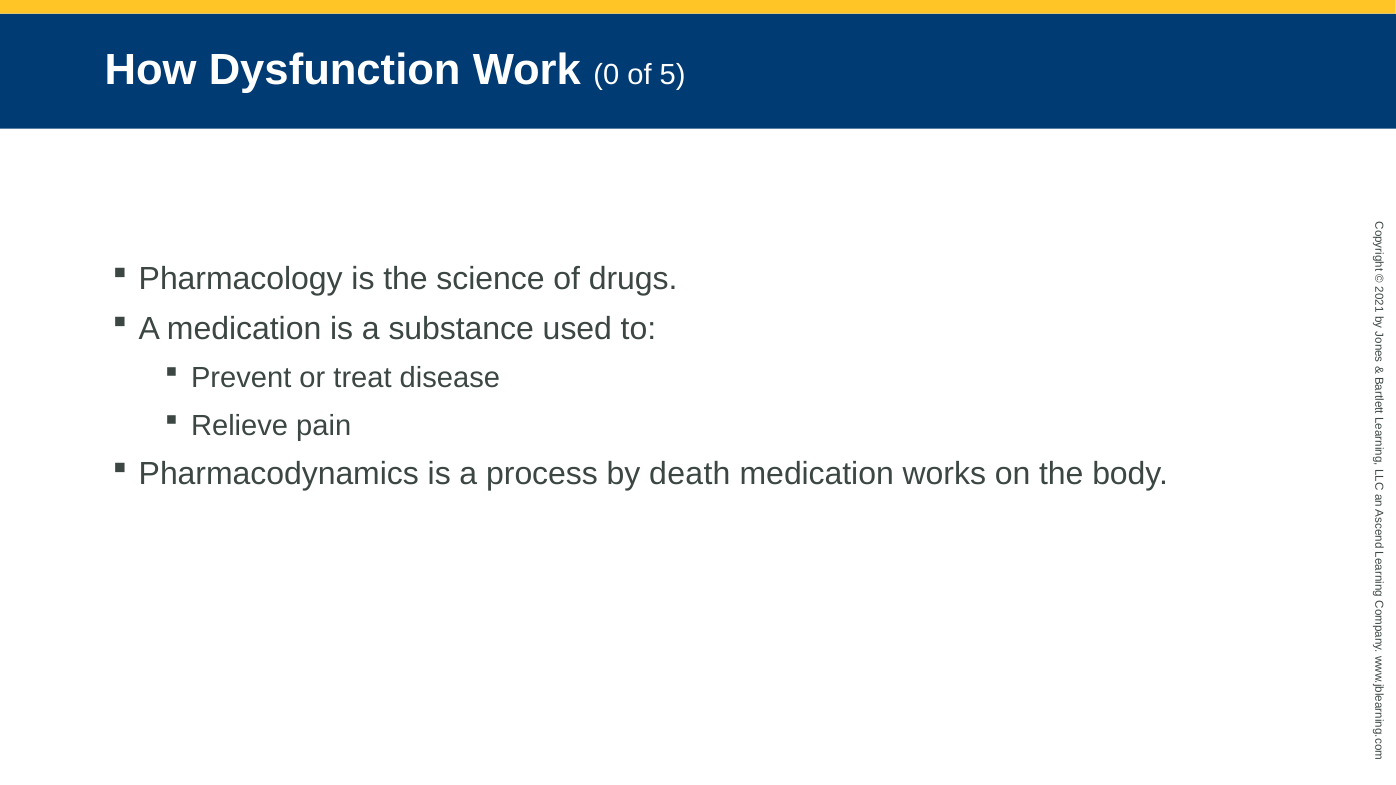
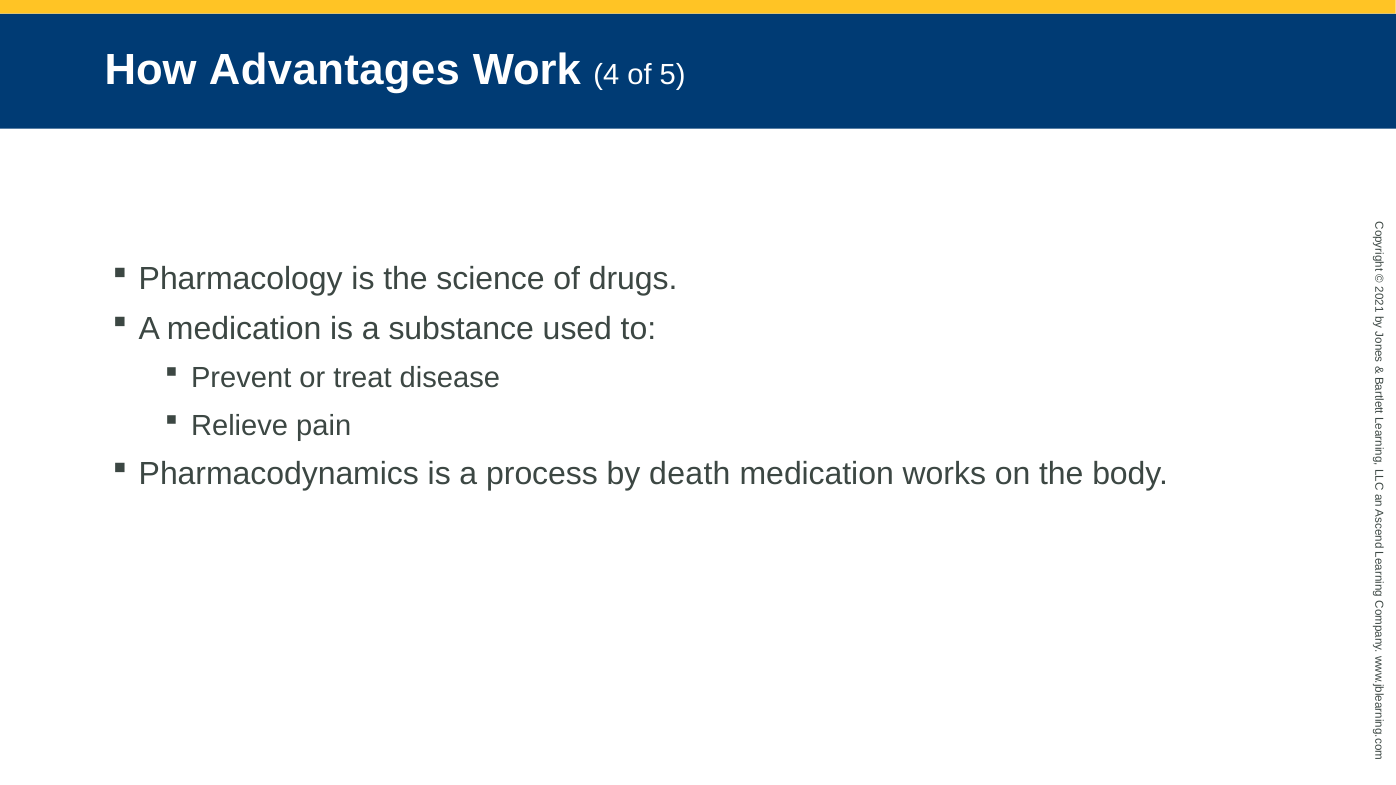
Dysfunction: Dysfunction -> Advantages
Work 0: 0 -> 4
